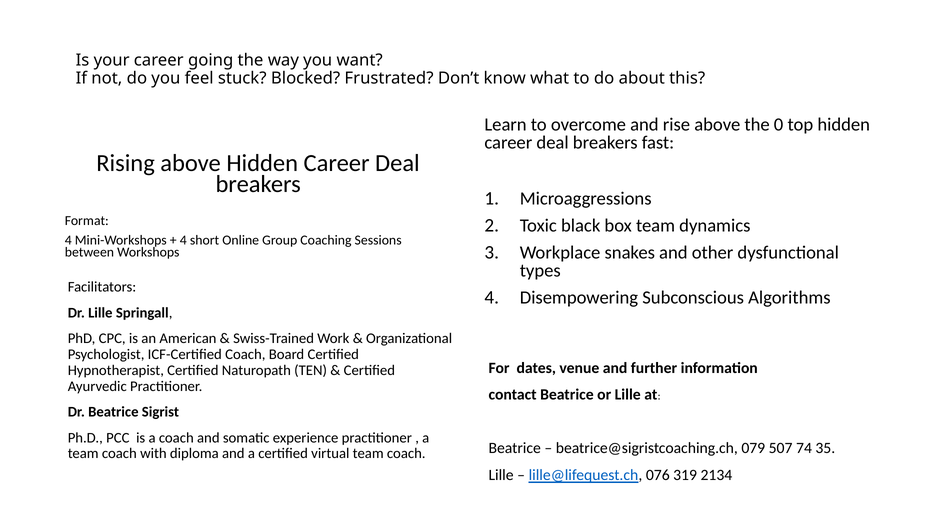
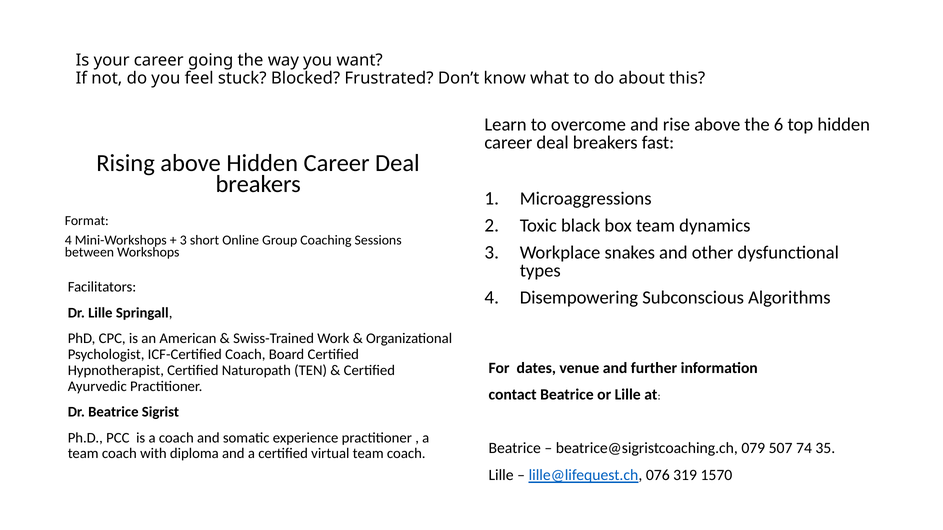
0: 0 -> 6
4 at (183, 240): 4 -> 3
2134: 2134 -> 1570
